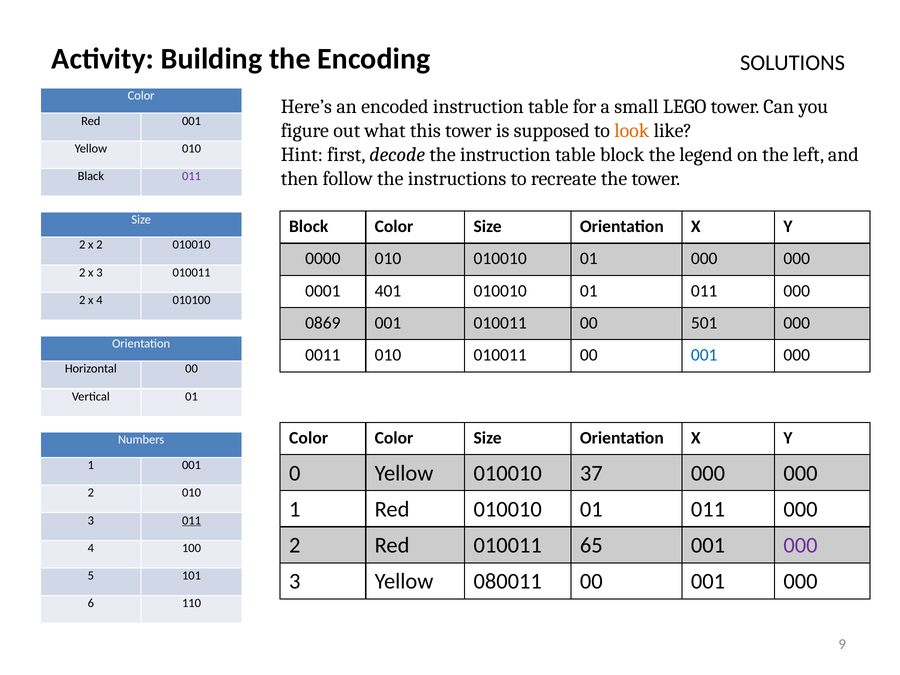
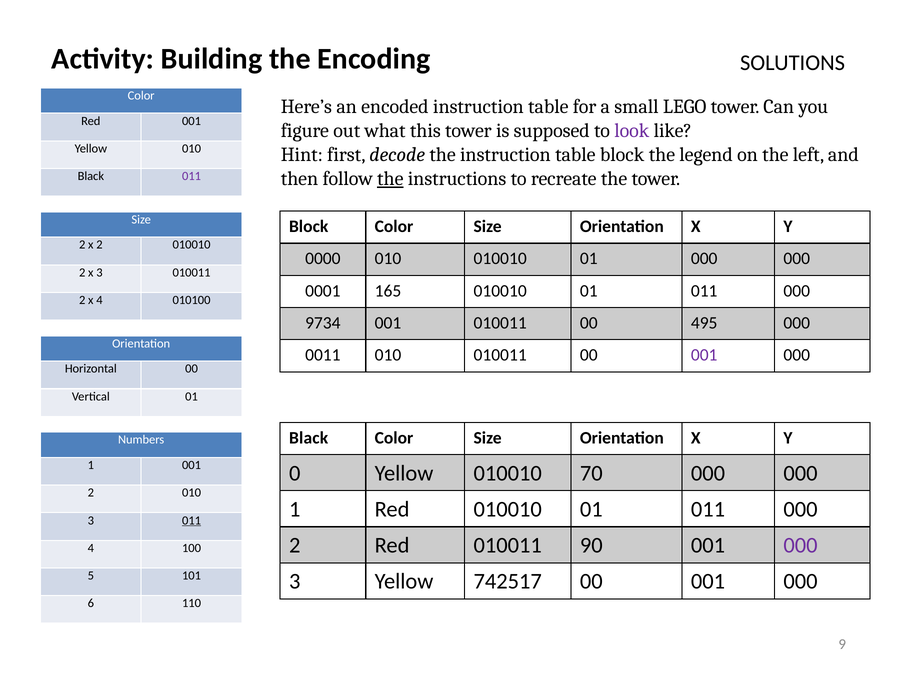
look colour: orange -> purple
the at (390, 179) underline: none -> present
401: 401 -> 165
0869: 0869 -> 9734
501: 501 -> 495
001 at (704, 355) colour: blue -> purple
Color at (309, 438): Color -> Black
37: 37 -> 70
65: 65 -> 90
080011: 080011 -> 742517
